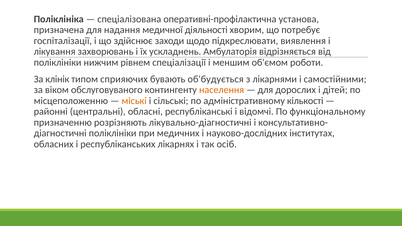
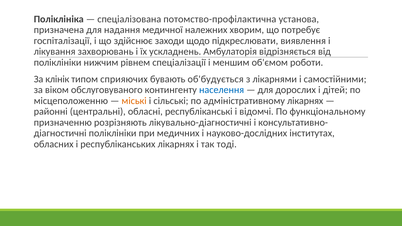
оперативні-профілактична: оперативні-профілактична -> потомство-профілактична
діяльності: діяльності -> належних
населення colour: orange -> blue
адміністративному кількості: кількості -> лікарнях
осіб: осіб -> тоді
